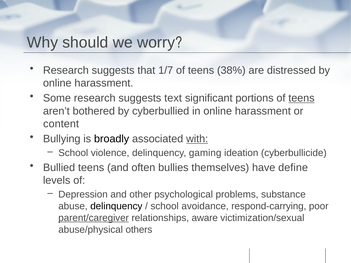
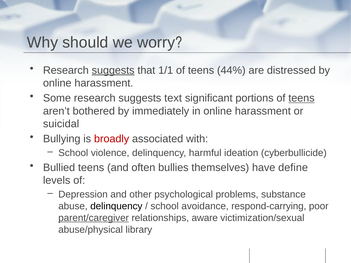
suggests at (113, 70) underline: none -> present
1/7: 1/7 -> 1/1
38%: 38% -> 44%
cyberbullied: cyberbullied -> immediately
content: content -> suicidal
broadly colour: black -> red
with underline: present -> none
gaming: gaming -> harmful
others: others -> library
